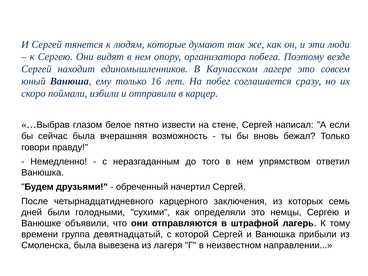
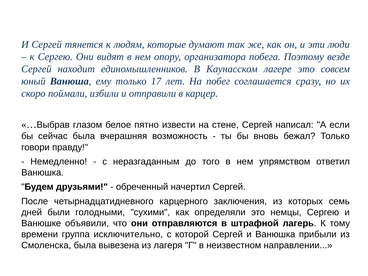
16: 16 -> 17
девятнадцатый: девятнадцатый -> исключительно
